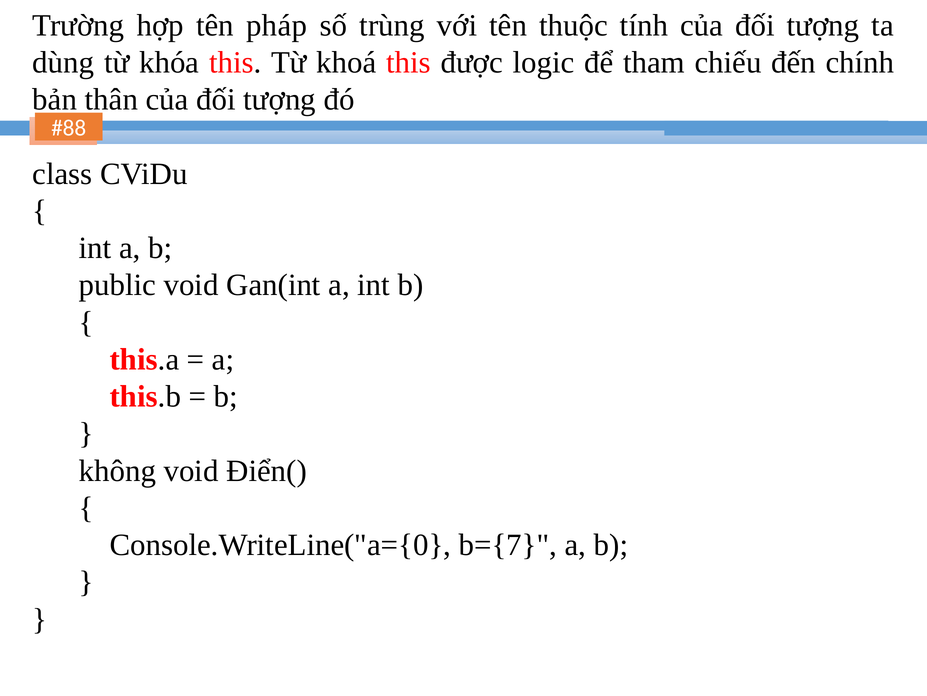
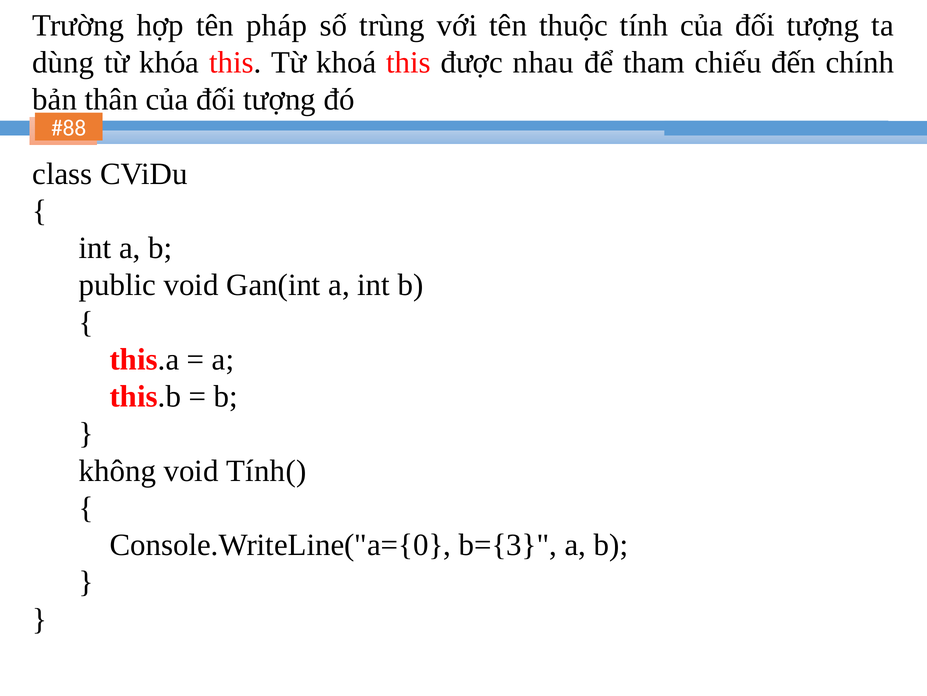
logic: logic -> nhau
Điển(: Điển( -> Tính(
b={7: b={7 -> b={3
